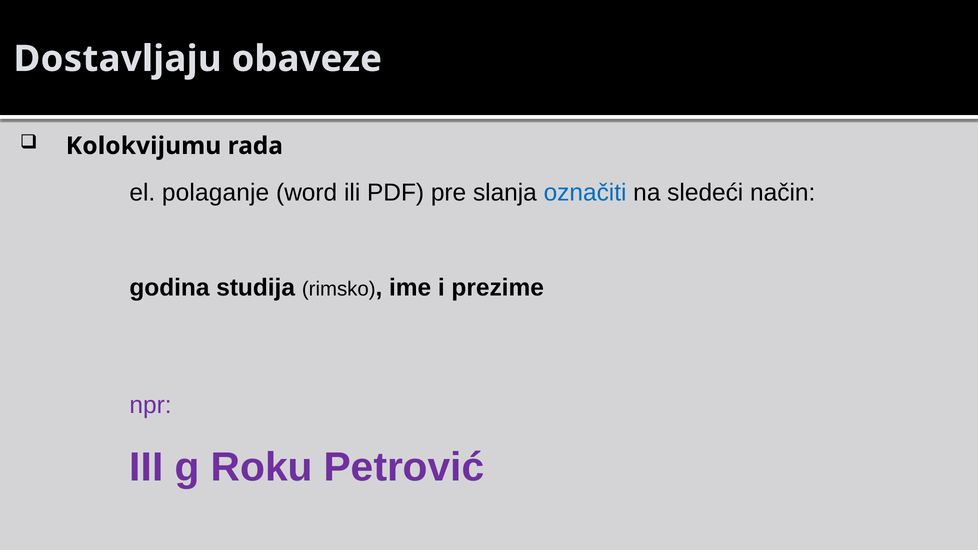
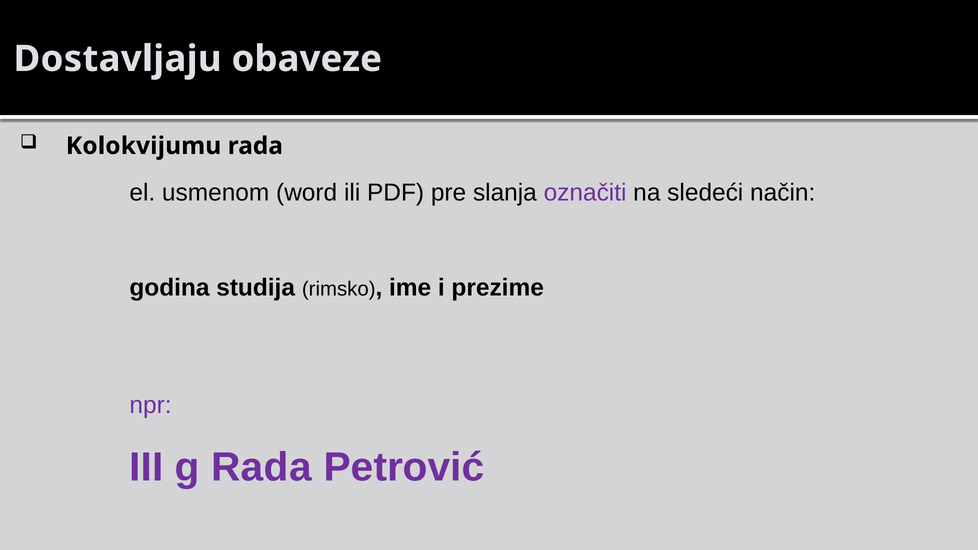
polaganje: polaganje -> usmenom
označiti colour: blue -> purple
g Roku: Roku -> Rada
